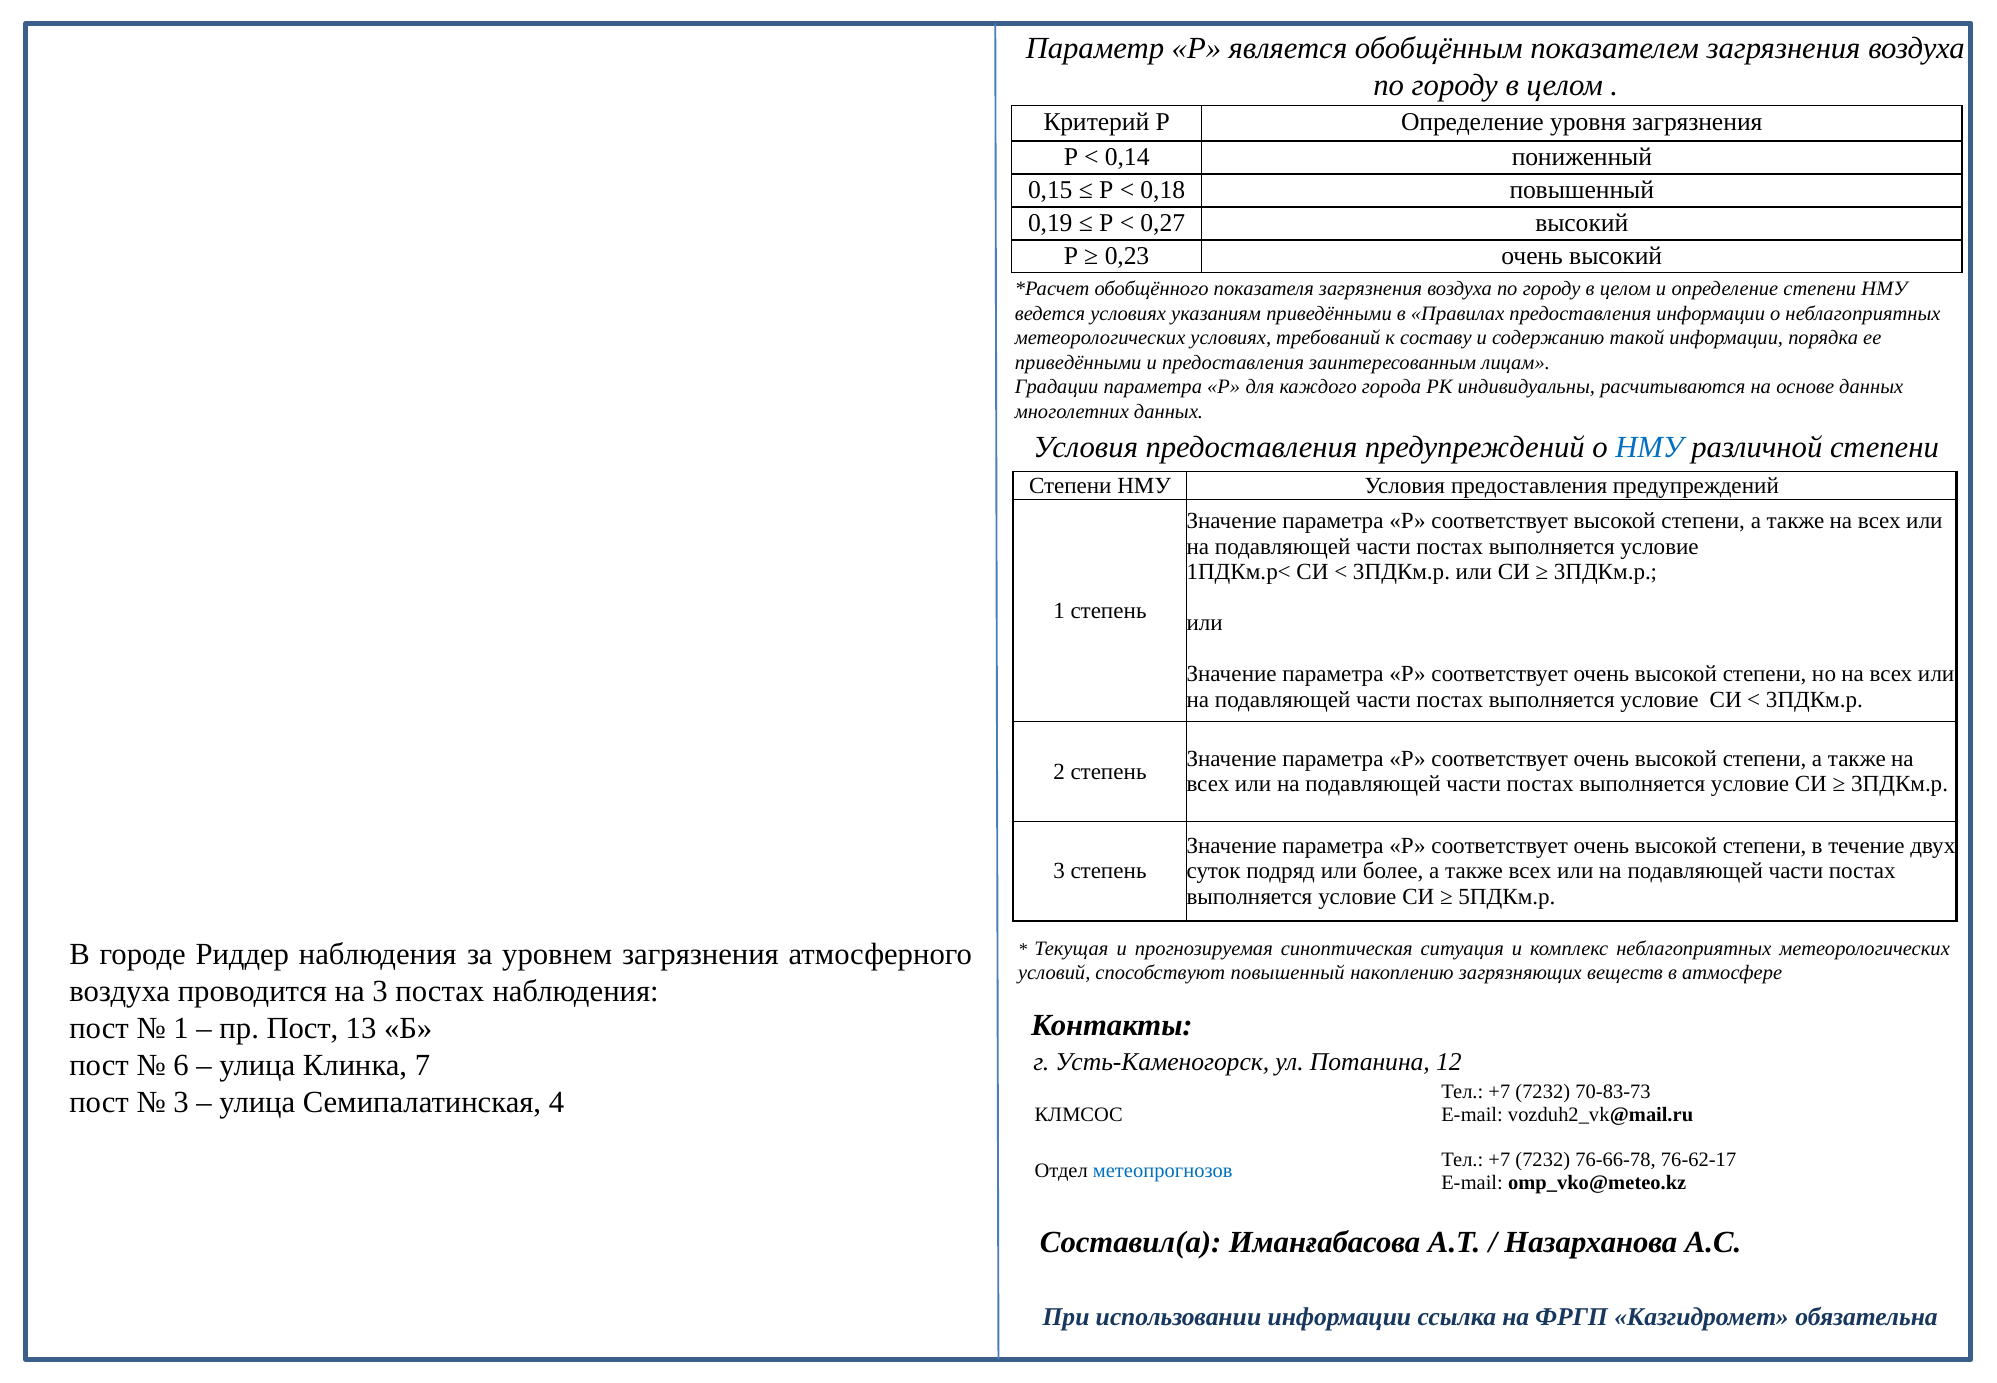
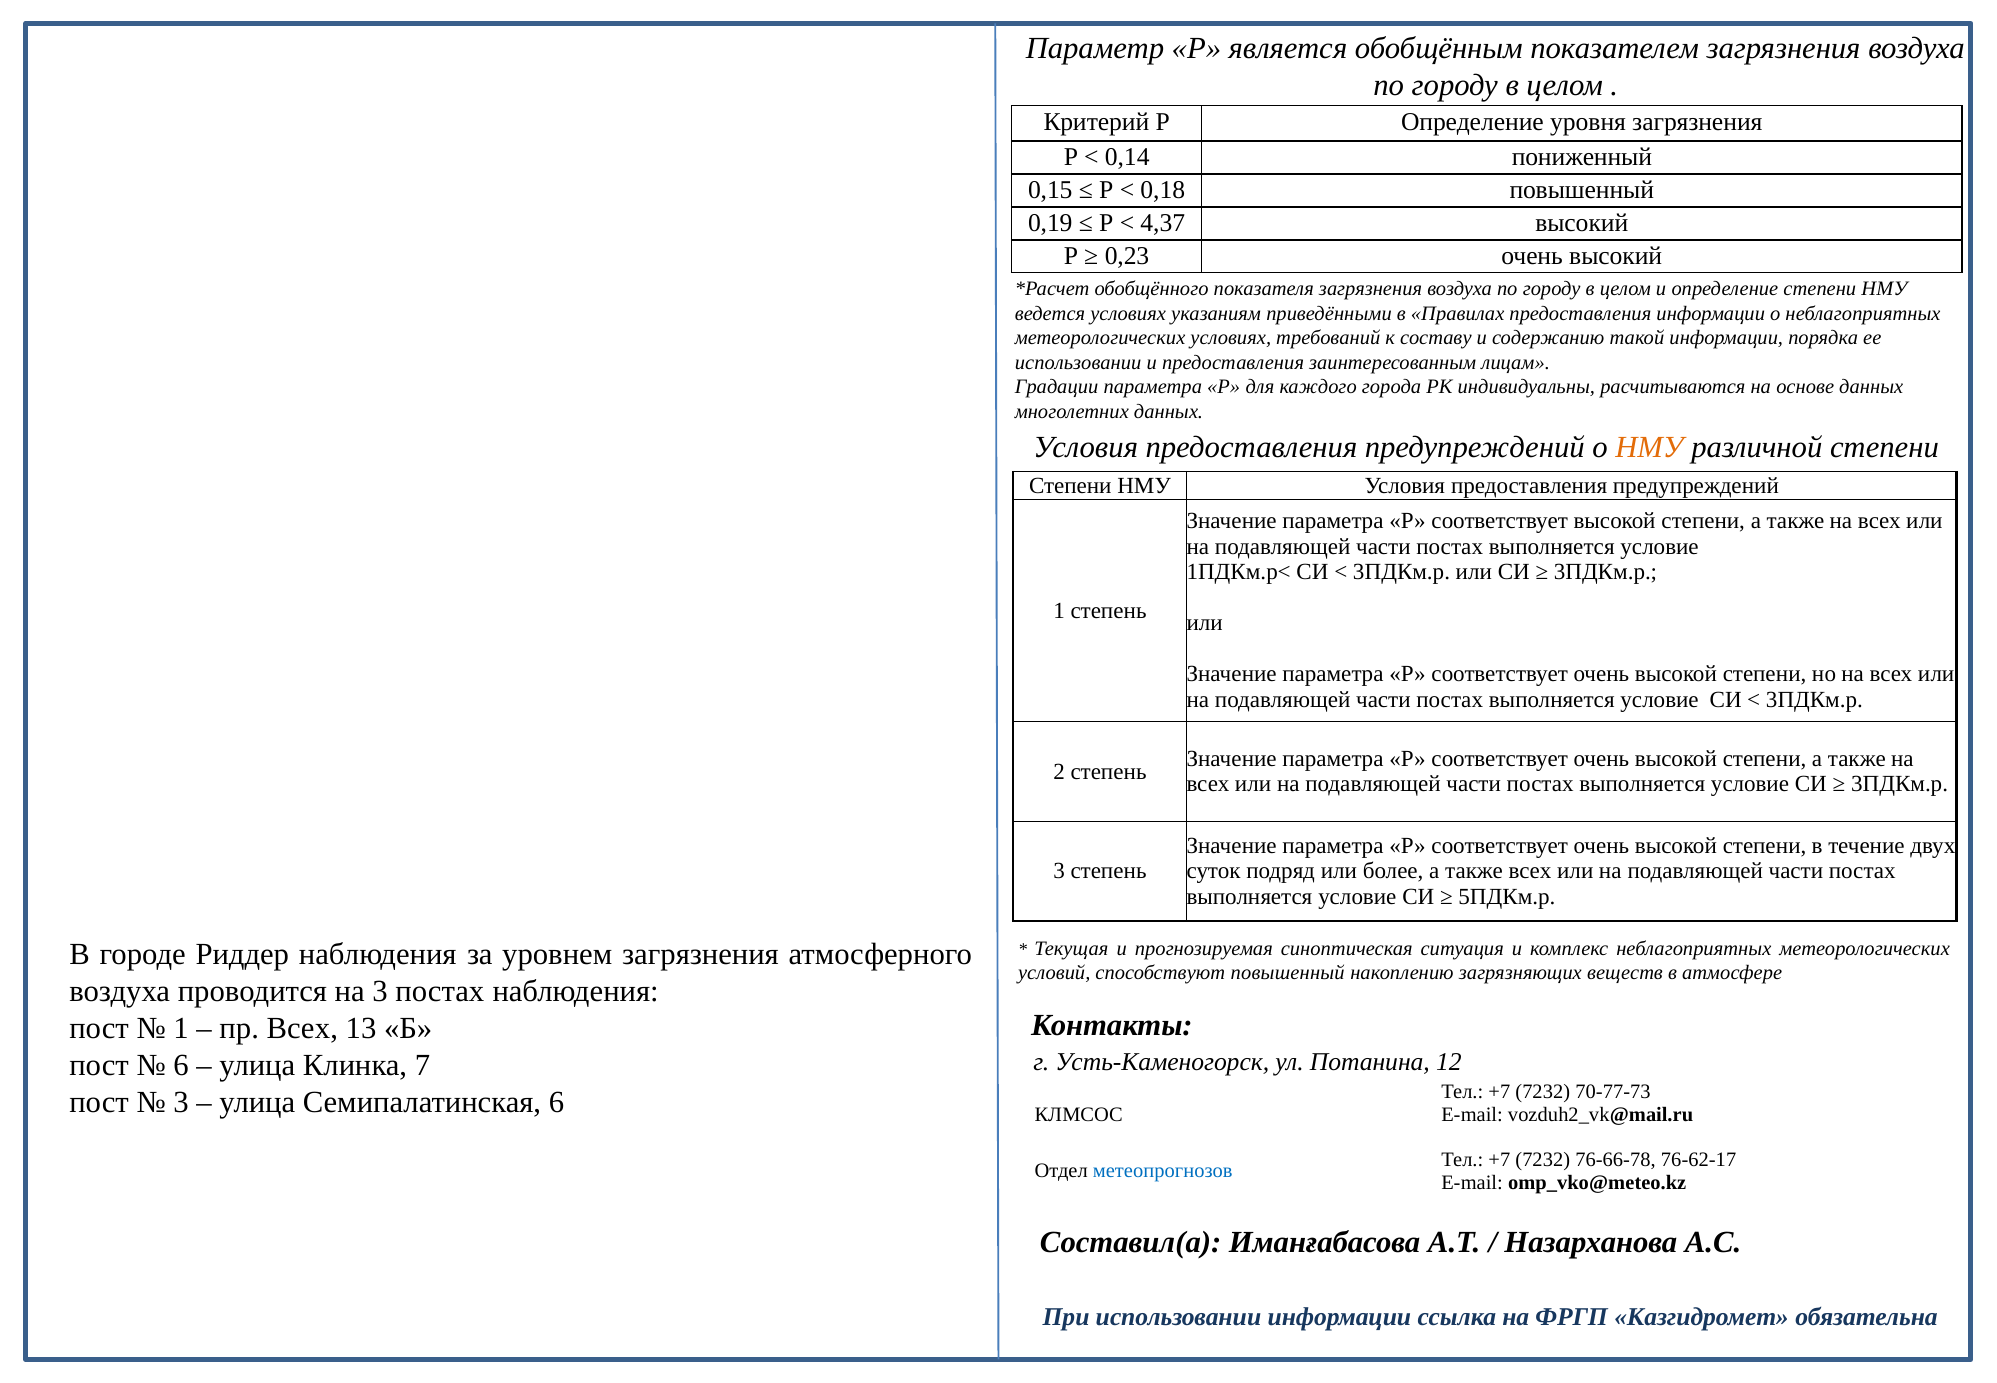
0,27: 0,27 -> 4,37
приведёнными at (1078, 362): приведёнными -> использовании
НМУ at (1649, 447) colour: blue -> orange
пр Пост: Пост -> Всех
70-83-73: 70-83-73 -> 70-77-73
Семипалатинская 4: 4 -> 6
